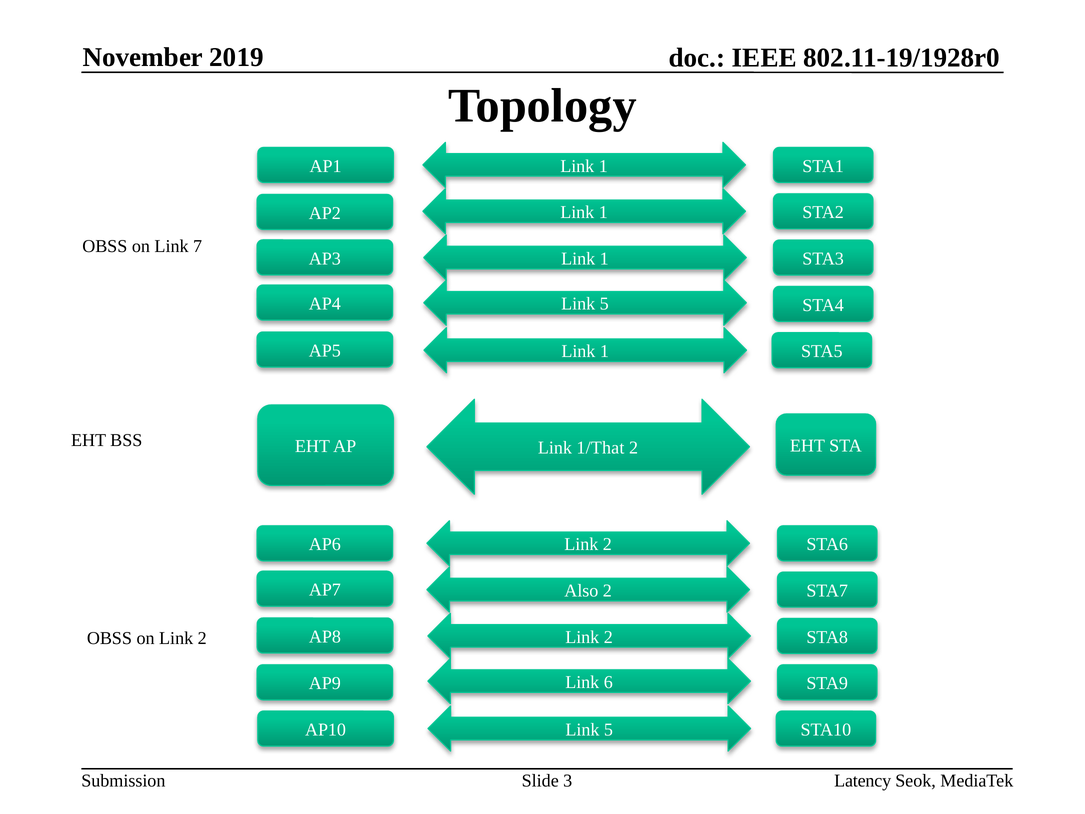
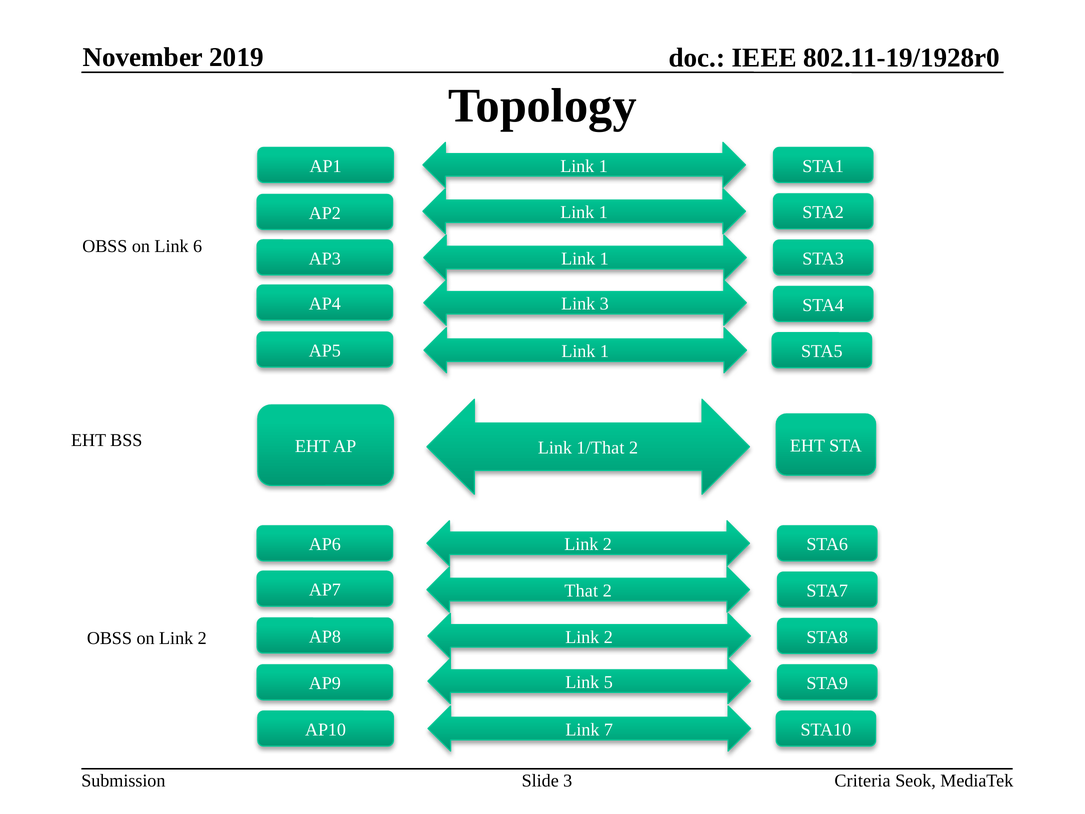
7: 7 -> 6
5 at (604, 304): 5 -> 3
Also: Also -> That
6: 6 -> 5
5 at (608, 730): 5 -> 7
Latency: Latency -> Criteria
